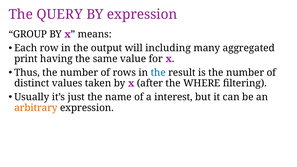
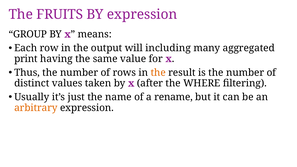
QUERY: QUERY -> FRUITS
the at (158, 73) colour: blue -> orange
interest: interest -> rename
